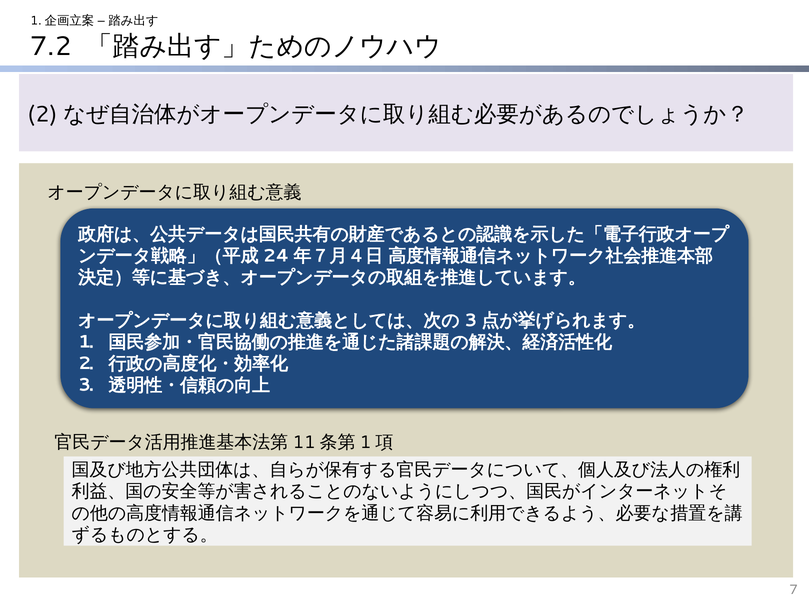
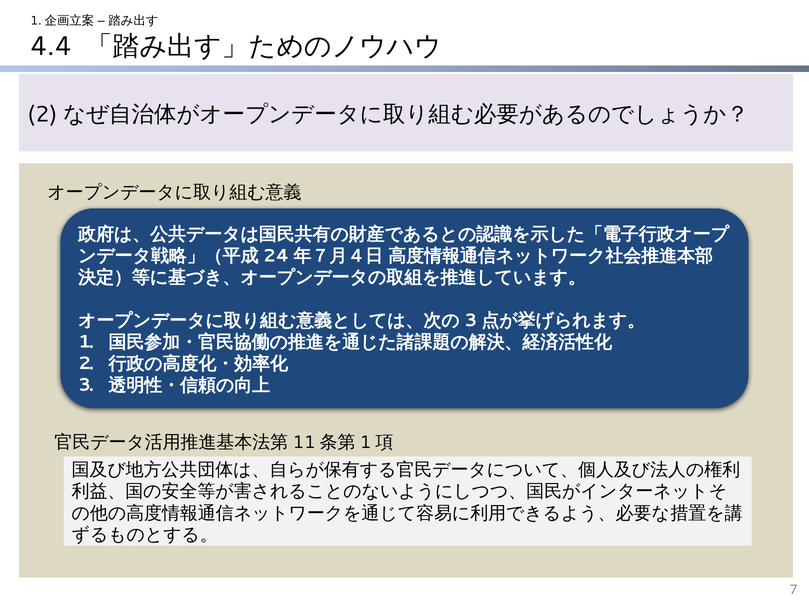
7.2: 7.2 -> 4.4
